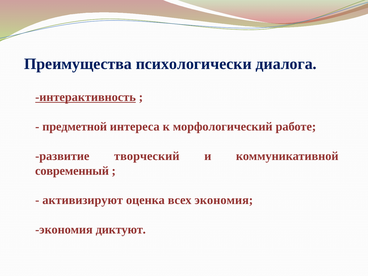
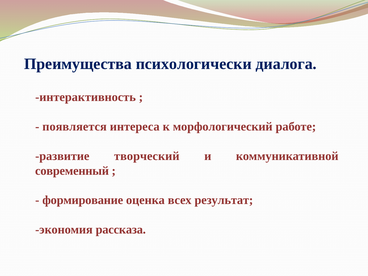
интерактивность underline: present -> none
предметной: предметной -> появляется
активизируют: активизируют -> формирование
всех экономия: экономия -> результат
диктуют: диктуют -> рассказа
